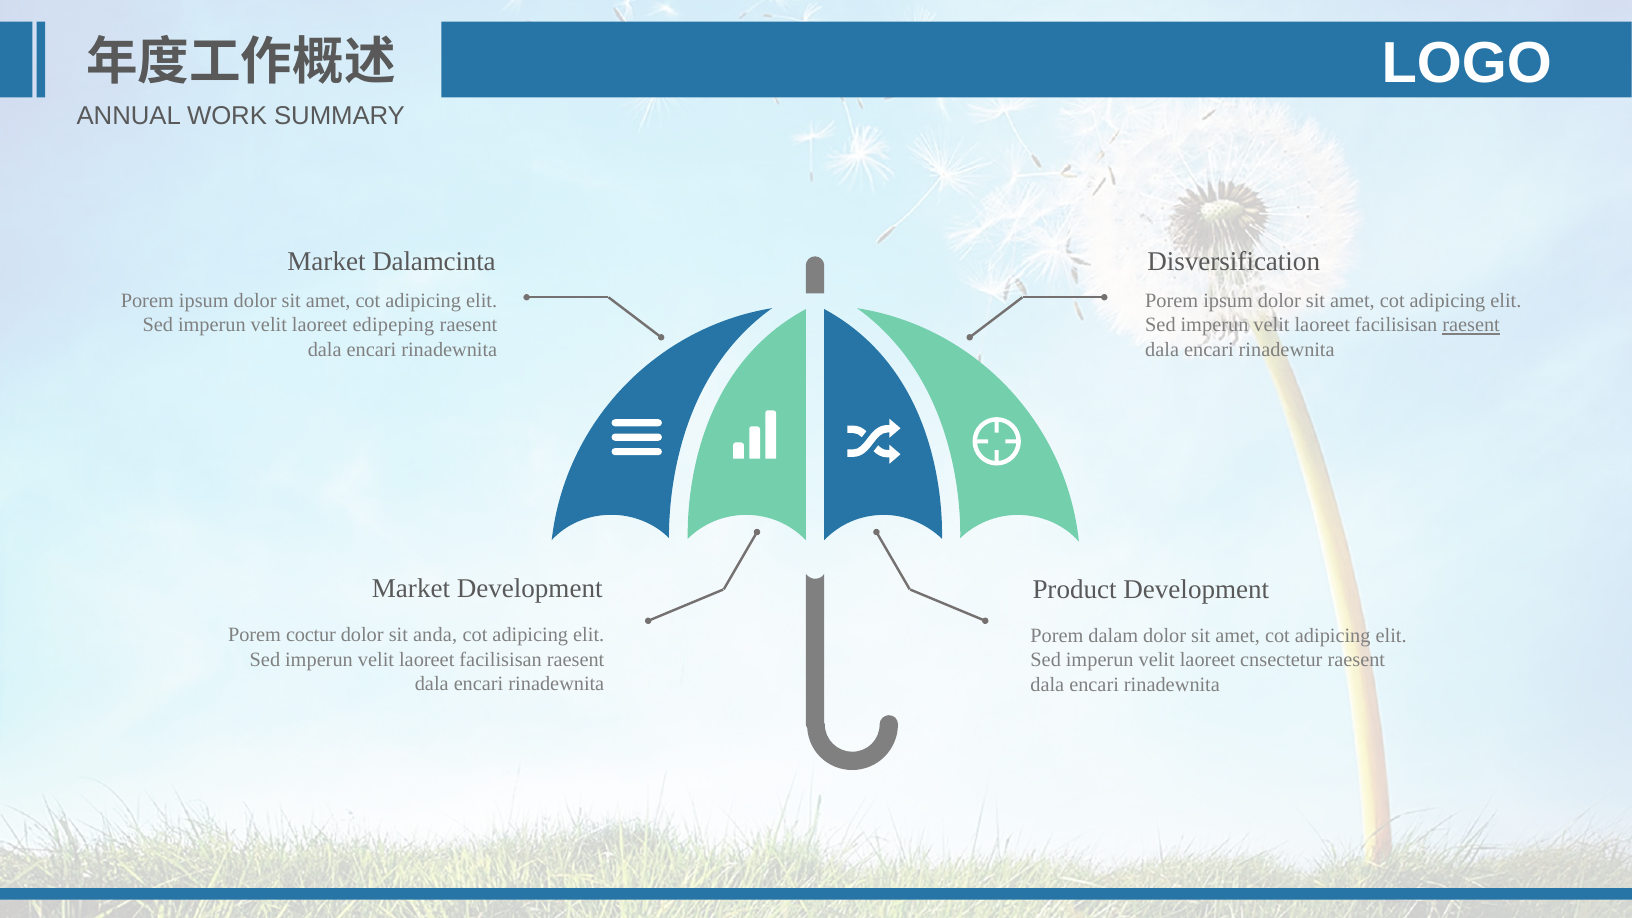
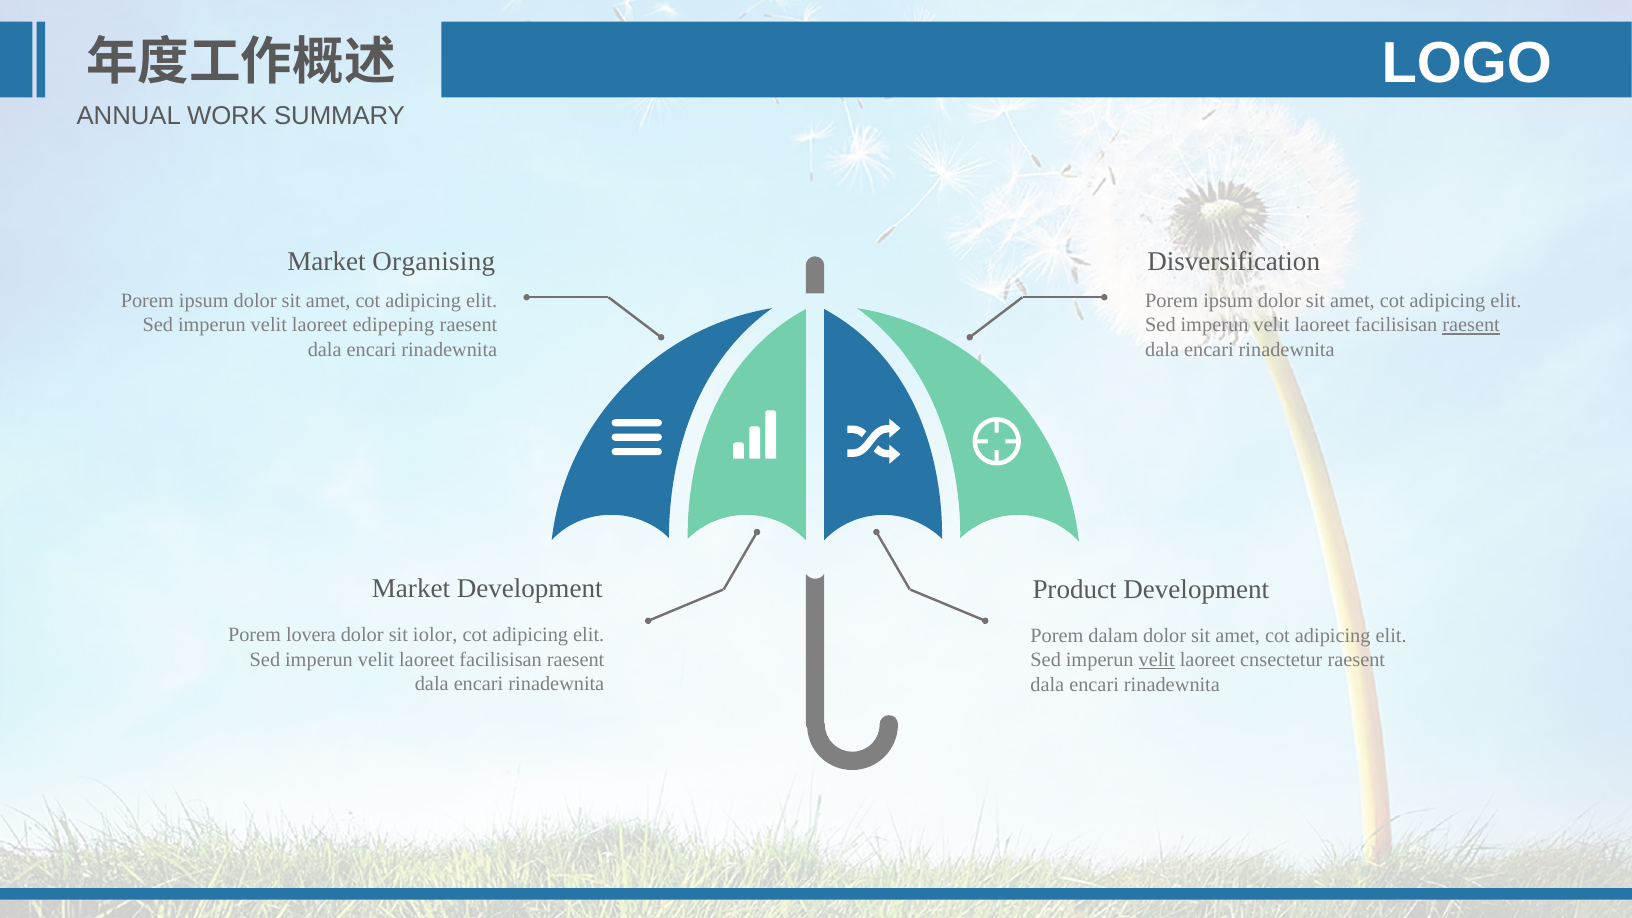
Dalamcinta: Dalamcinta -> Organising
coctur: coctur -> lovera
anda: anda -> iolor
velit at (1157, 660) underline: none -> present
